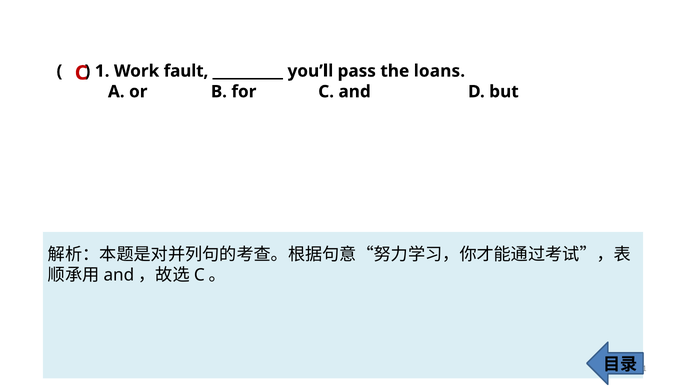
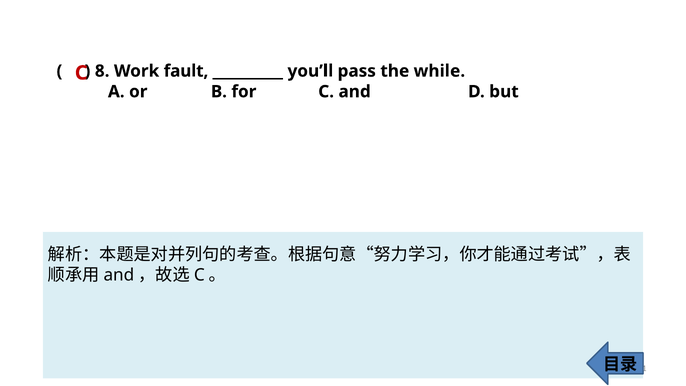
1: 1 -> 8
loans: loans -> while
